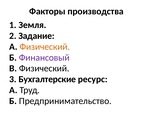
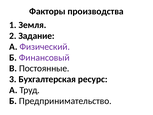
Физический at (45, 47) colour: orange -> purple
В Физический: Физический -> Постоянные
Бухгалтерские: Бухгалтерские -> Бухгалтерская
